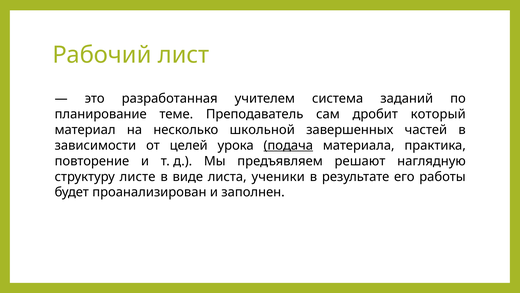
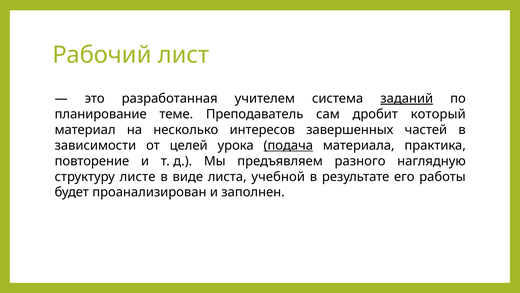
заданий underline: none -> present
школьной: школьной -> интересов
решают: решают -> разного
ученики: ученики -> учебной
